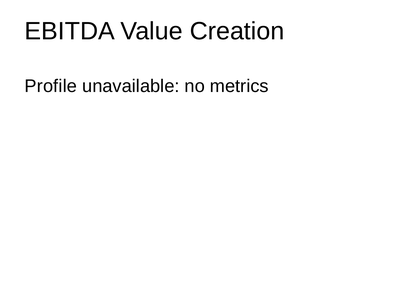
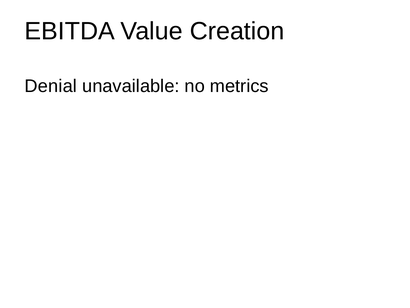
Profile: Profile -> Denial
